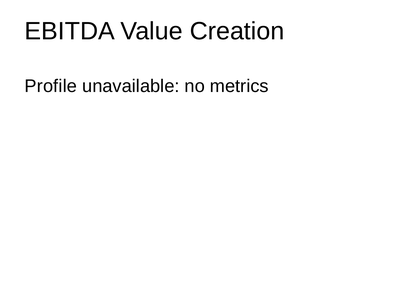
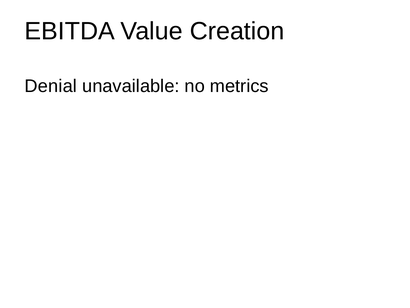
Profile: Profile -> Denial
